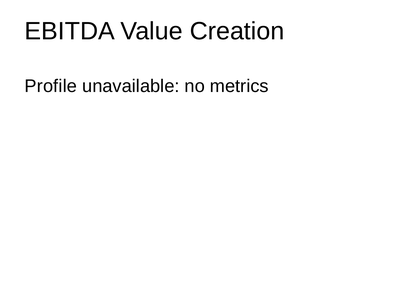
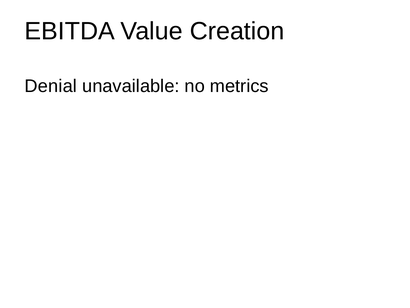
Profile: Profile -> Denial
